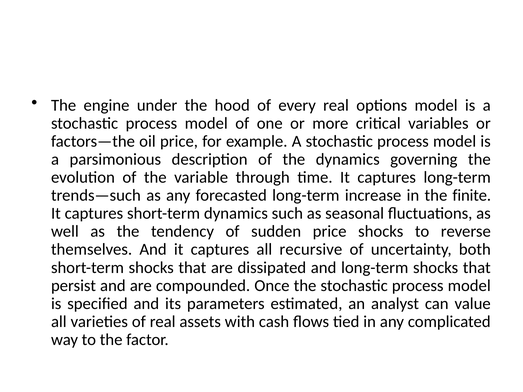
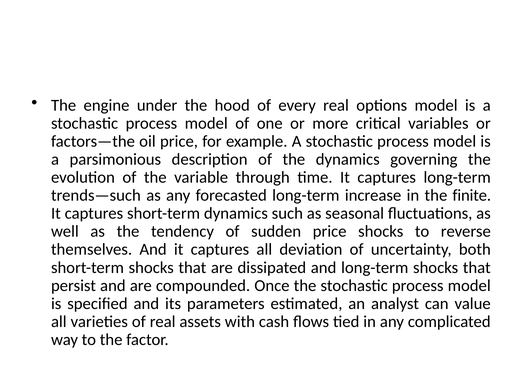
recursive: recursive -> deviation
